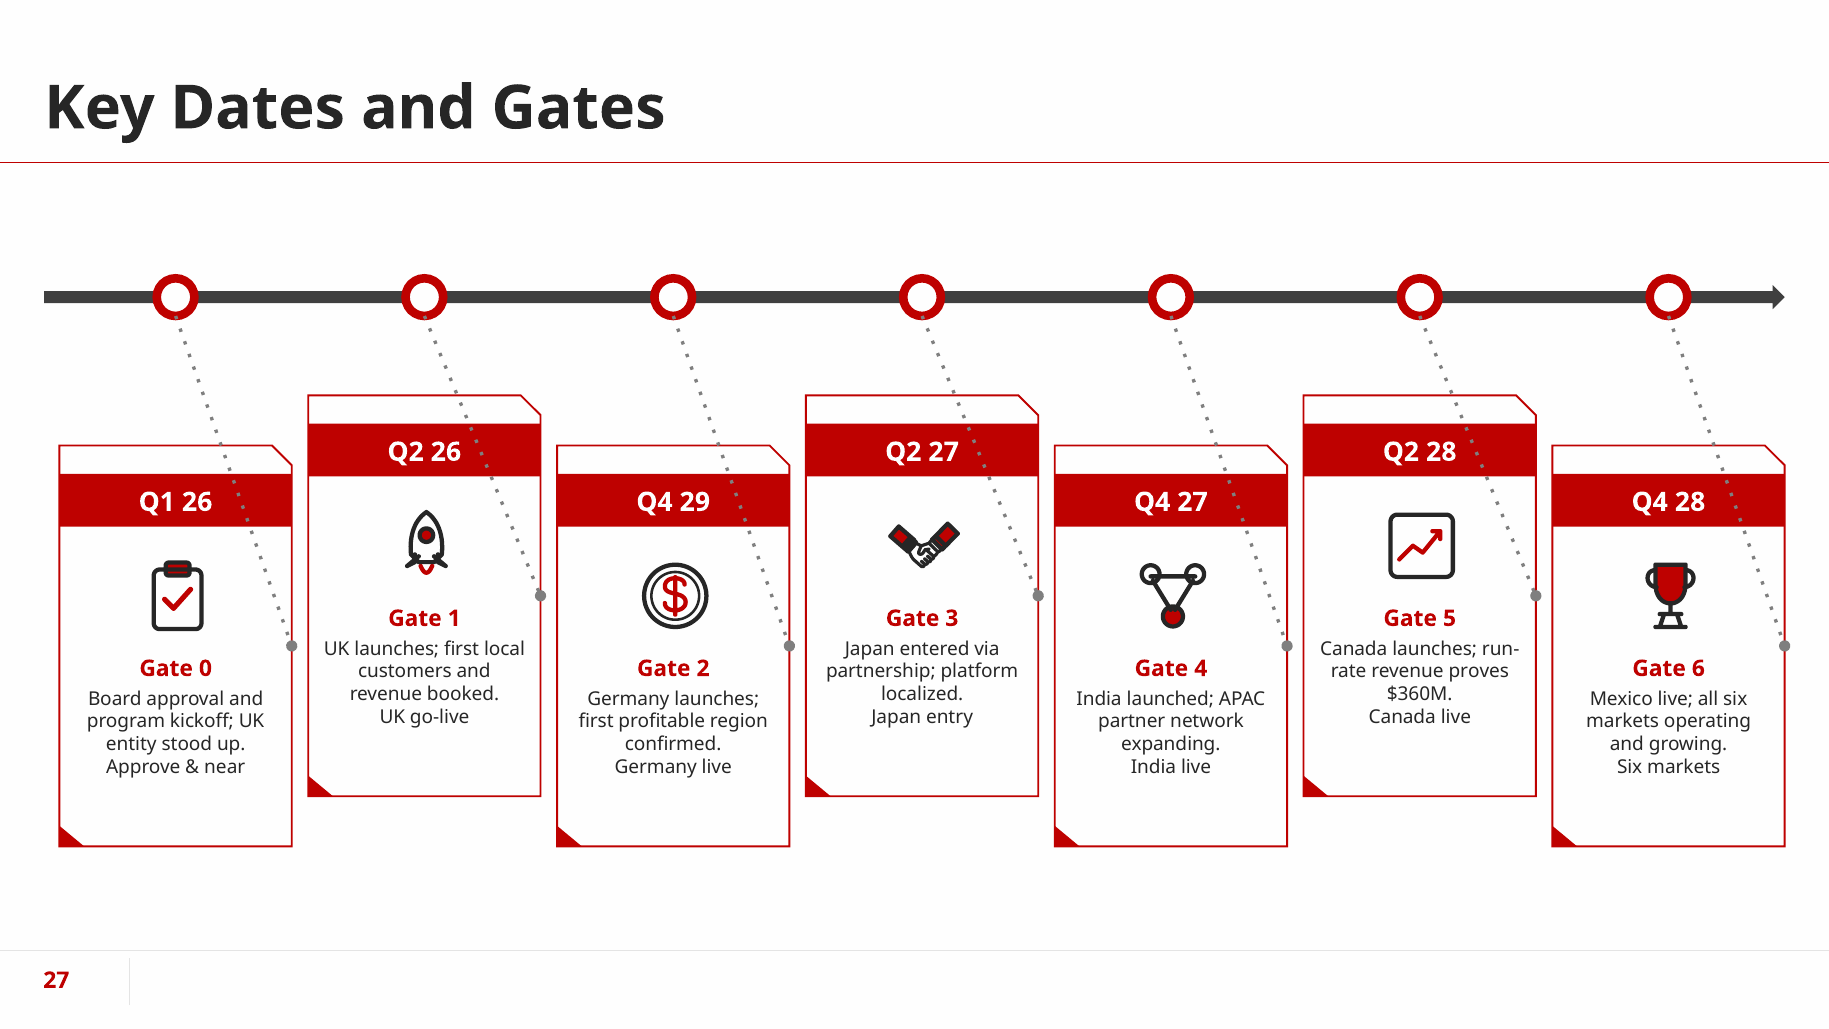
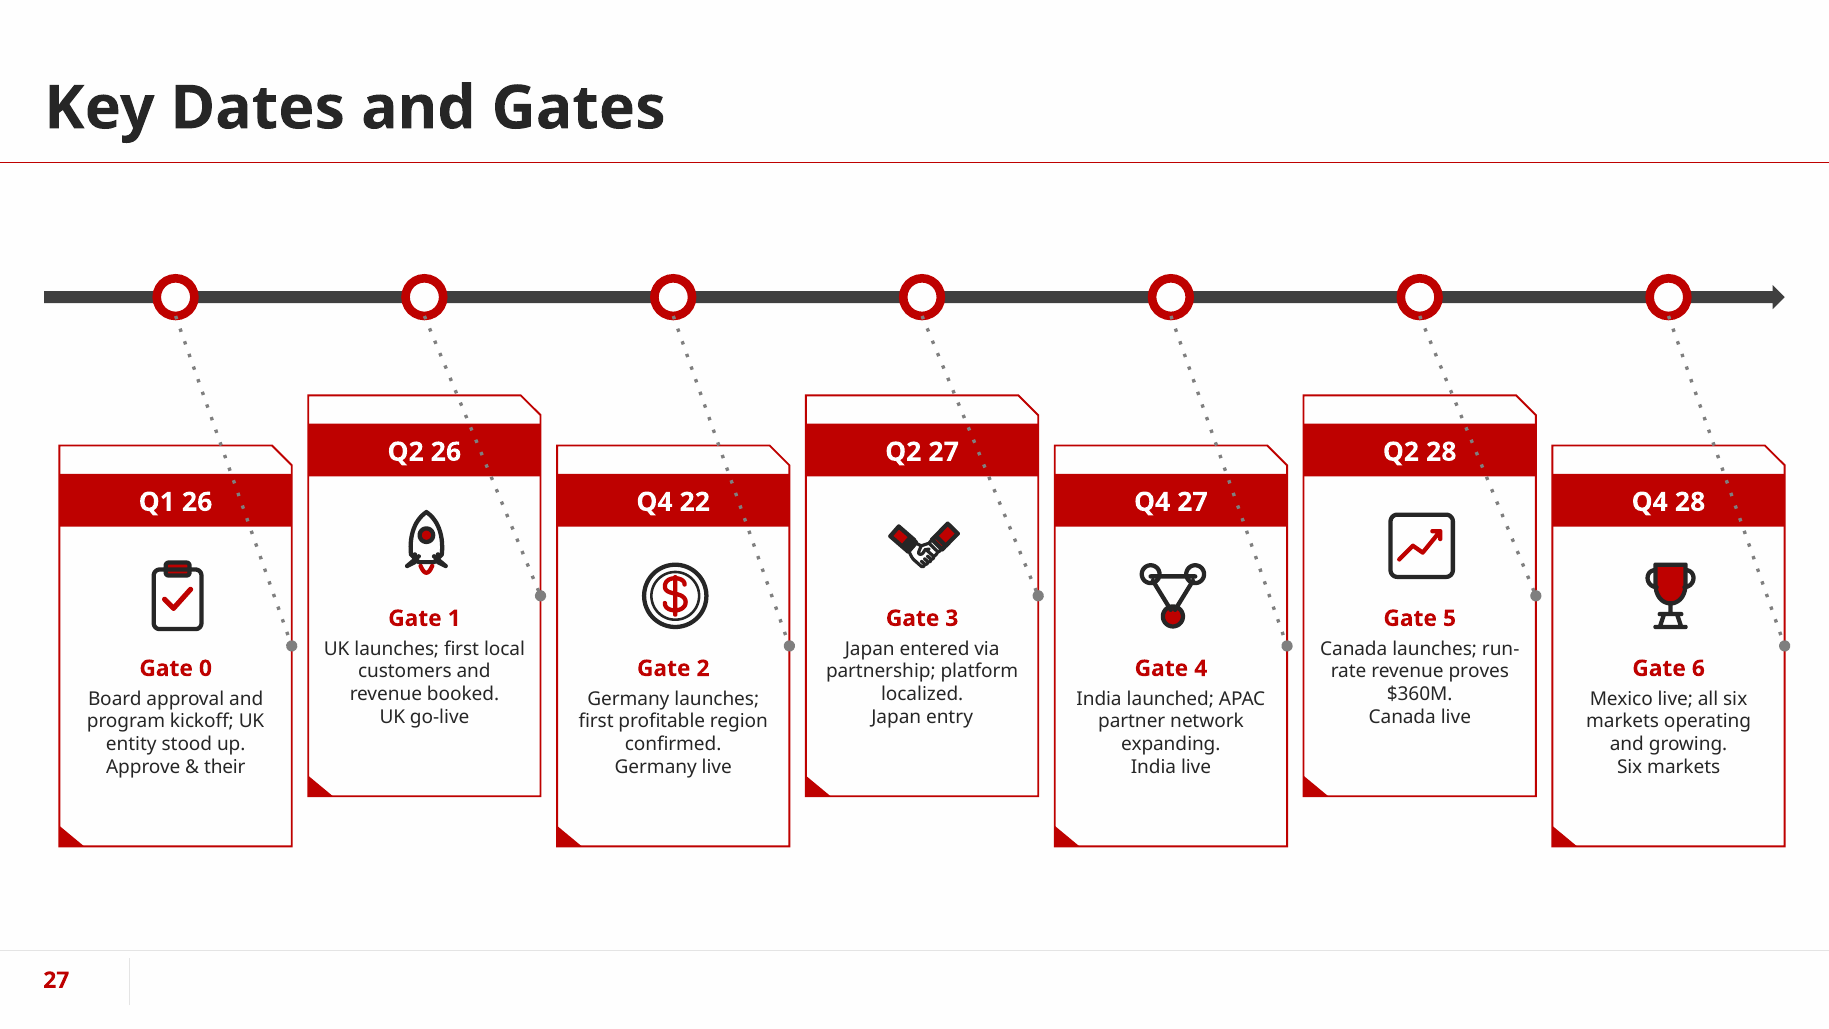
29: 29 -> 22
near: near -> their
